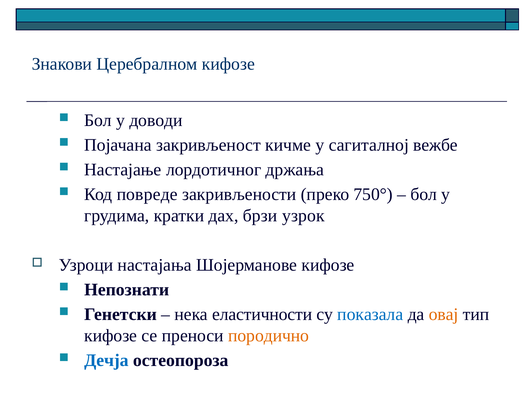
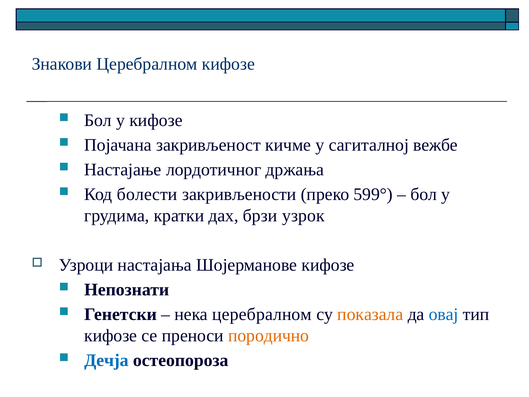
у доводи: доводи -> кифозе
повреде: повреде -> болести
750°: 750° -> 599°
нека еластичности: еластичности -> церебралном
показала colour: blue -> orange
овај colour: orange -> blue
